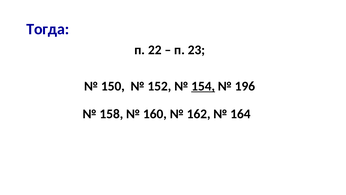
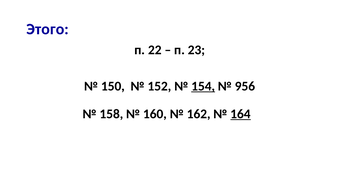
Тогда: Тогда -> Этого
196: 196 -> 956
164 underline: none -> present
